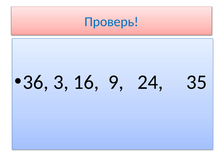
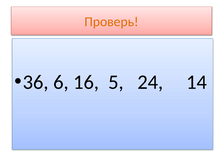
Проверь colour: blue -> orange
3: 3 -> 6
9: 9 -> 5
35: 35 -> 14
